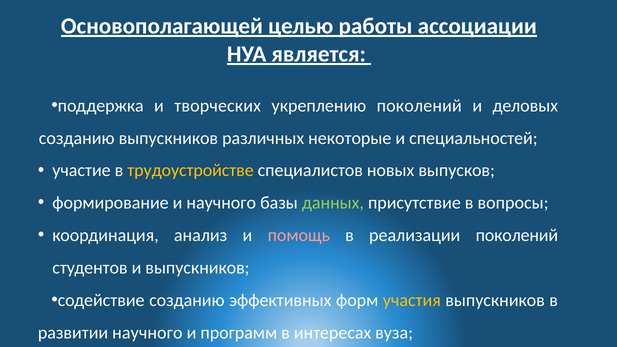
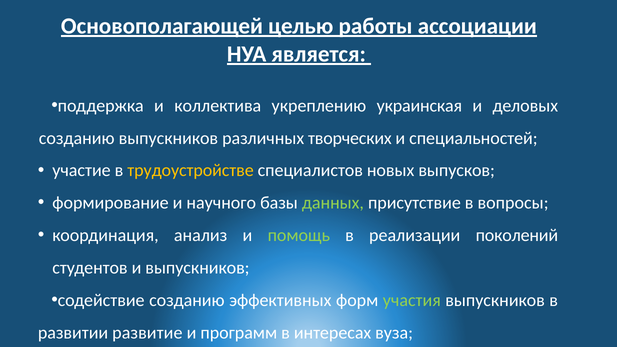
творческих: творческих -> коллектива
укреплению поколений: поколений -> украинская
некоторые: некоторые -> творческих
помощь colour: pink -> light green
участия colour: yellow -> light green
развитии научного: научного -> развитие
